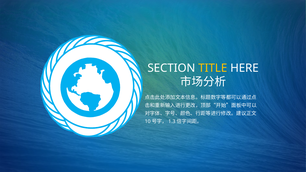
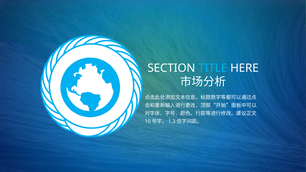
TITLE colour: yellow -> light blue
